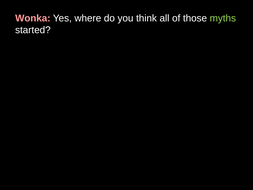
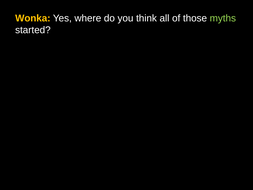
Wonka colour: pink -> yellow
